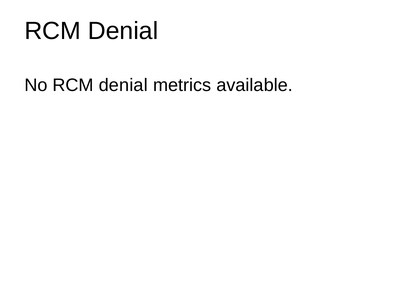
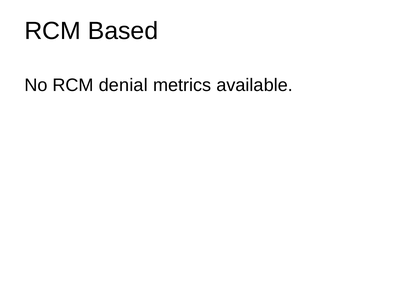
Denial at (123, 31): Denial -> Based
